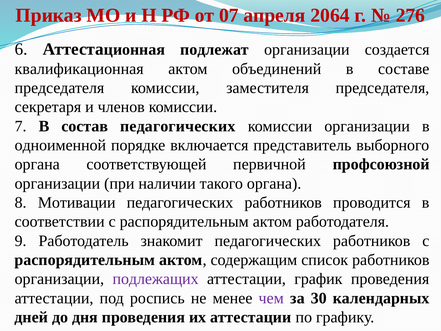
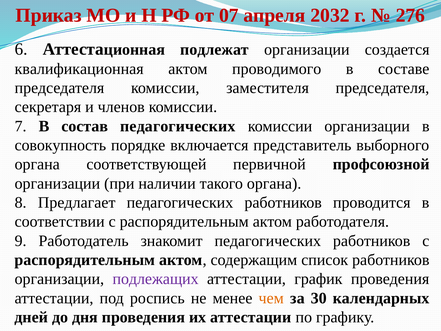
2064: 2064 -> 2032
объединений: объединений -> проводимого
одноименной: одноименной -> совокупность
Мотивации: Мотивации -> Предлагает
чем colour: purple -> orange
